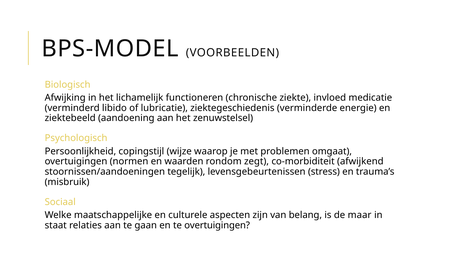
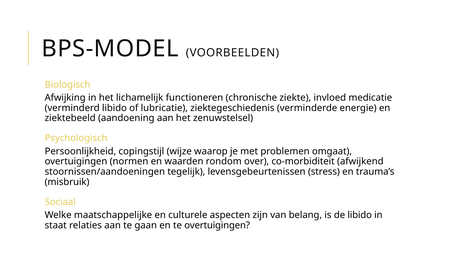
zegt: zegt -> over
de maar: maar -> libido
